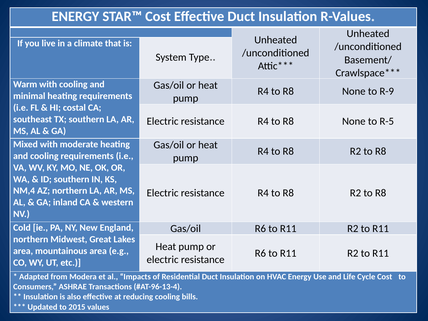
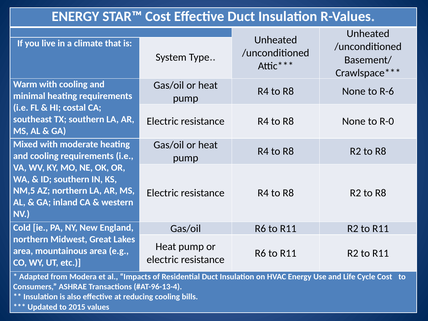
R-9: R-9 -> R-6
R-5: R-5 -> R-0
NM,4: NM,4 -> NM,5
